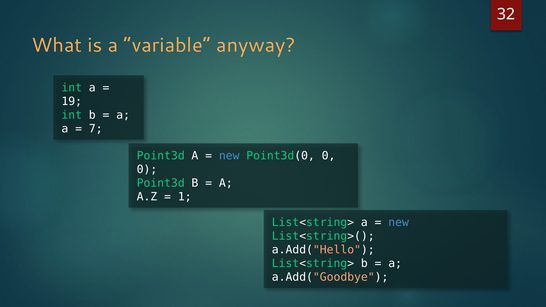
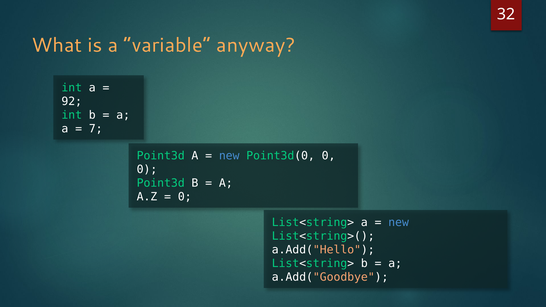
19: 19 -> 92
1 at (185, 197): 1 -> 0
